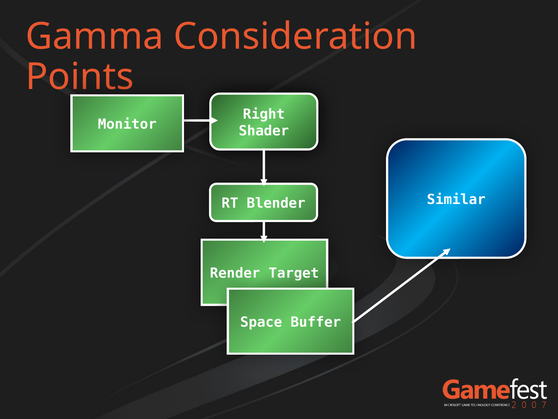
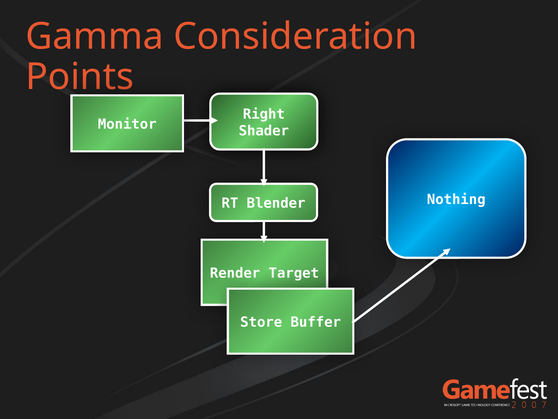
Similar: Similar -> Nothing
Space: Space -> Store
